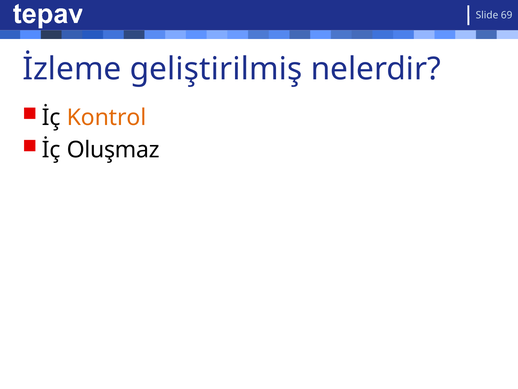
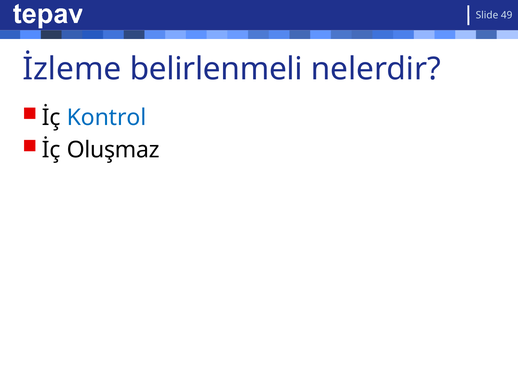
69: 69 -> 49
geliştirilmiş: geliştirilmiş -> belirlenmeli
Kontrol colour: orange -> blue
